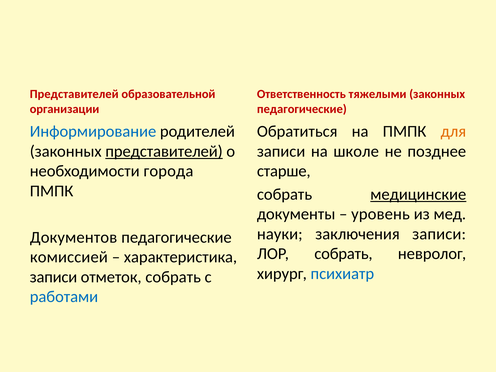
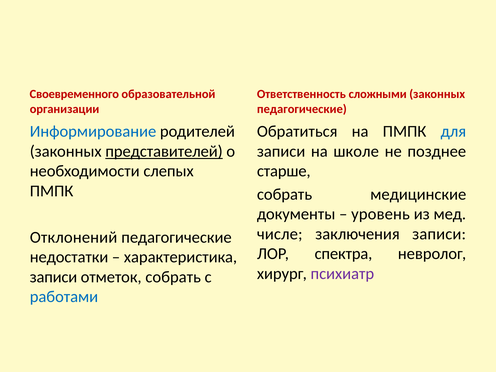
Представителей at (74, 94): Представителей -> Своевременного
тяжелыми: тяжелыми -> сложными
для colour: orange -> blue
города: города -> слепых
медицинские underline: present -> none
науки: науки -> числе
Документов: Документов -> Отклонений
ЛОР собрать: собрать -> спектра
комиссией: комиссией -> недостатки
психиатр colour: blue -> purple
